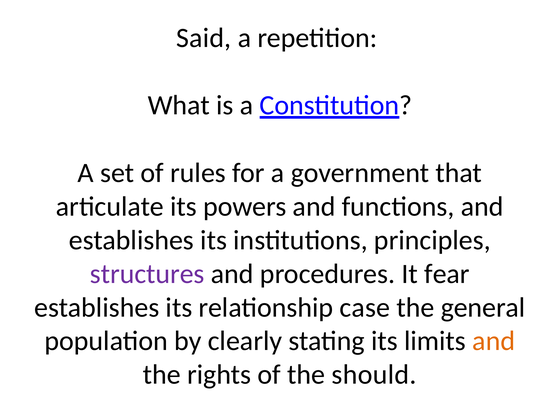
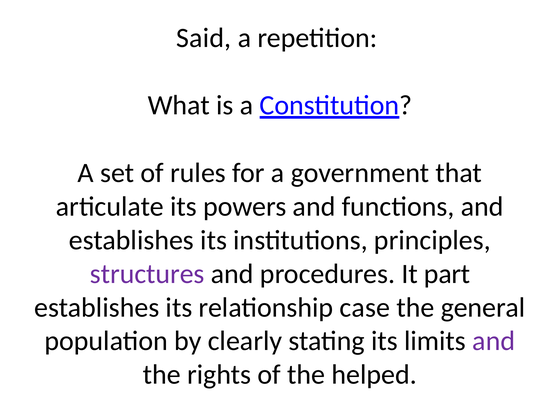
fear: fear -> part
and at (494, 341) colour: orange -> purple
should: should -> helped
